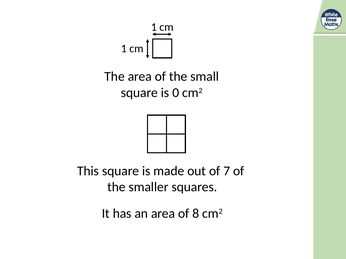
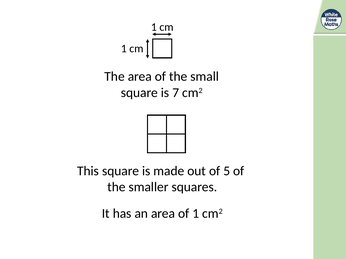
0: 0 -> 7
7: 7 -> 5
of 8: 8 -> 1
